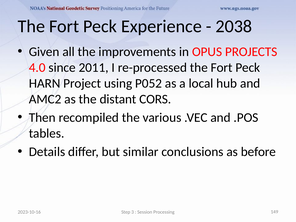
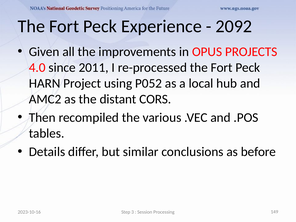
2038: 2038 -> 2092
